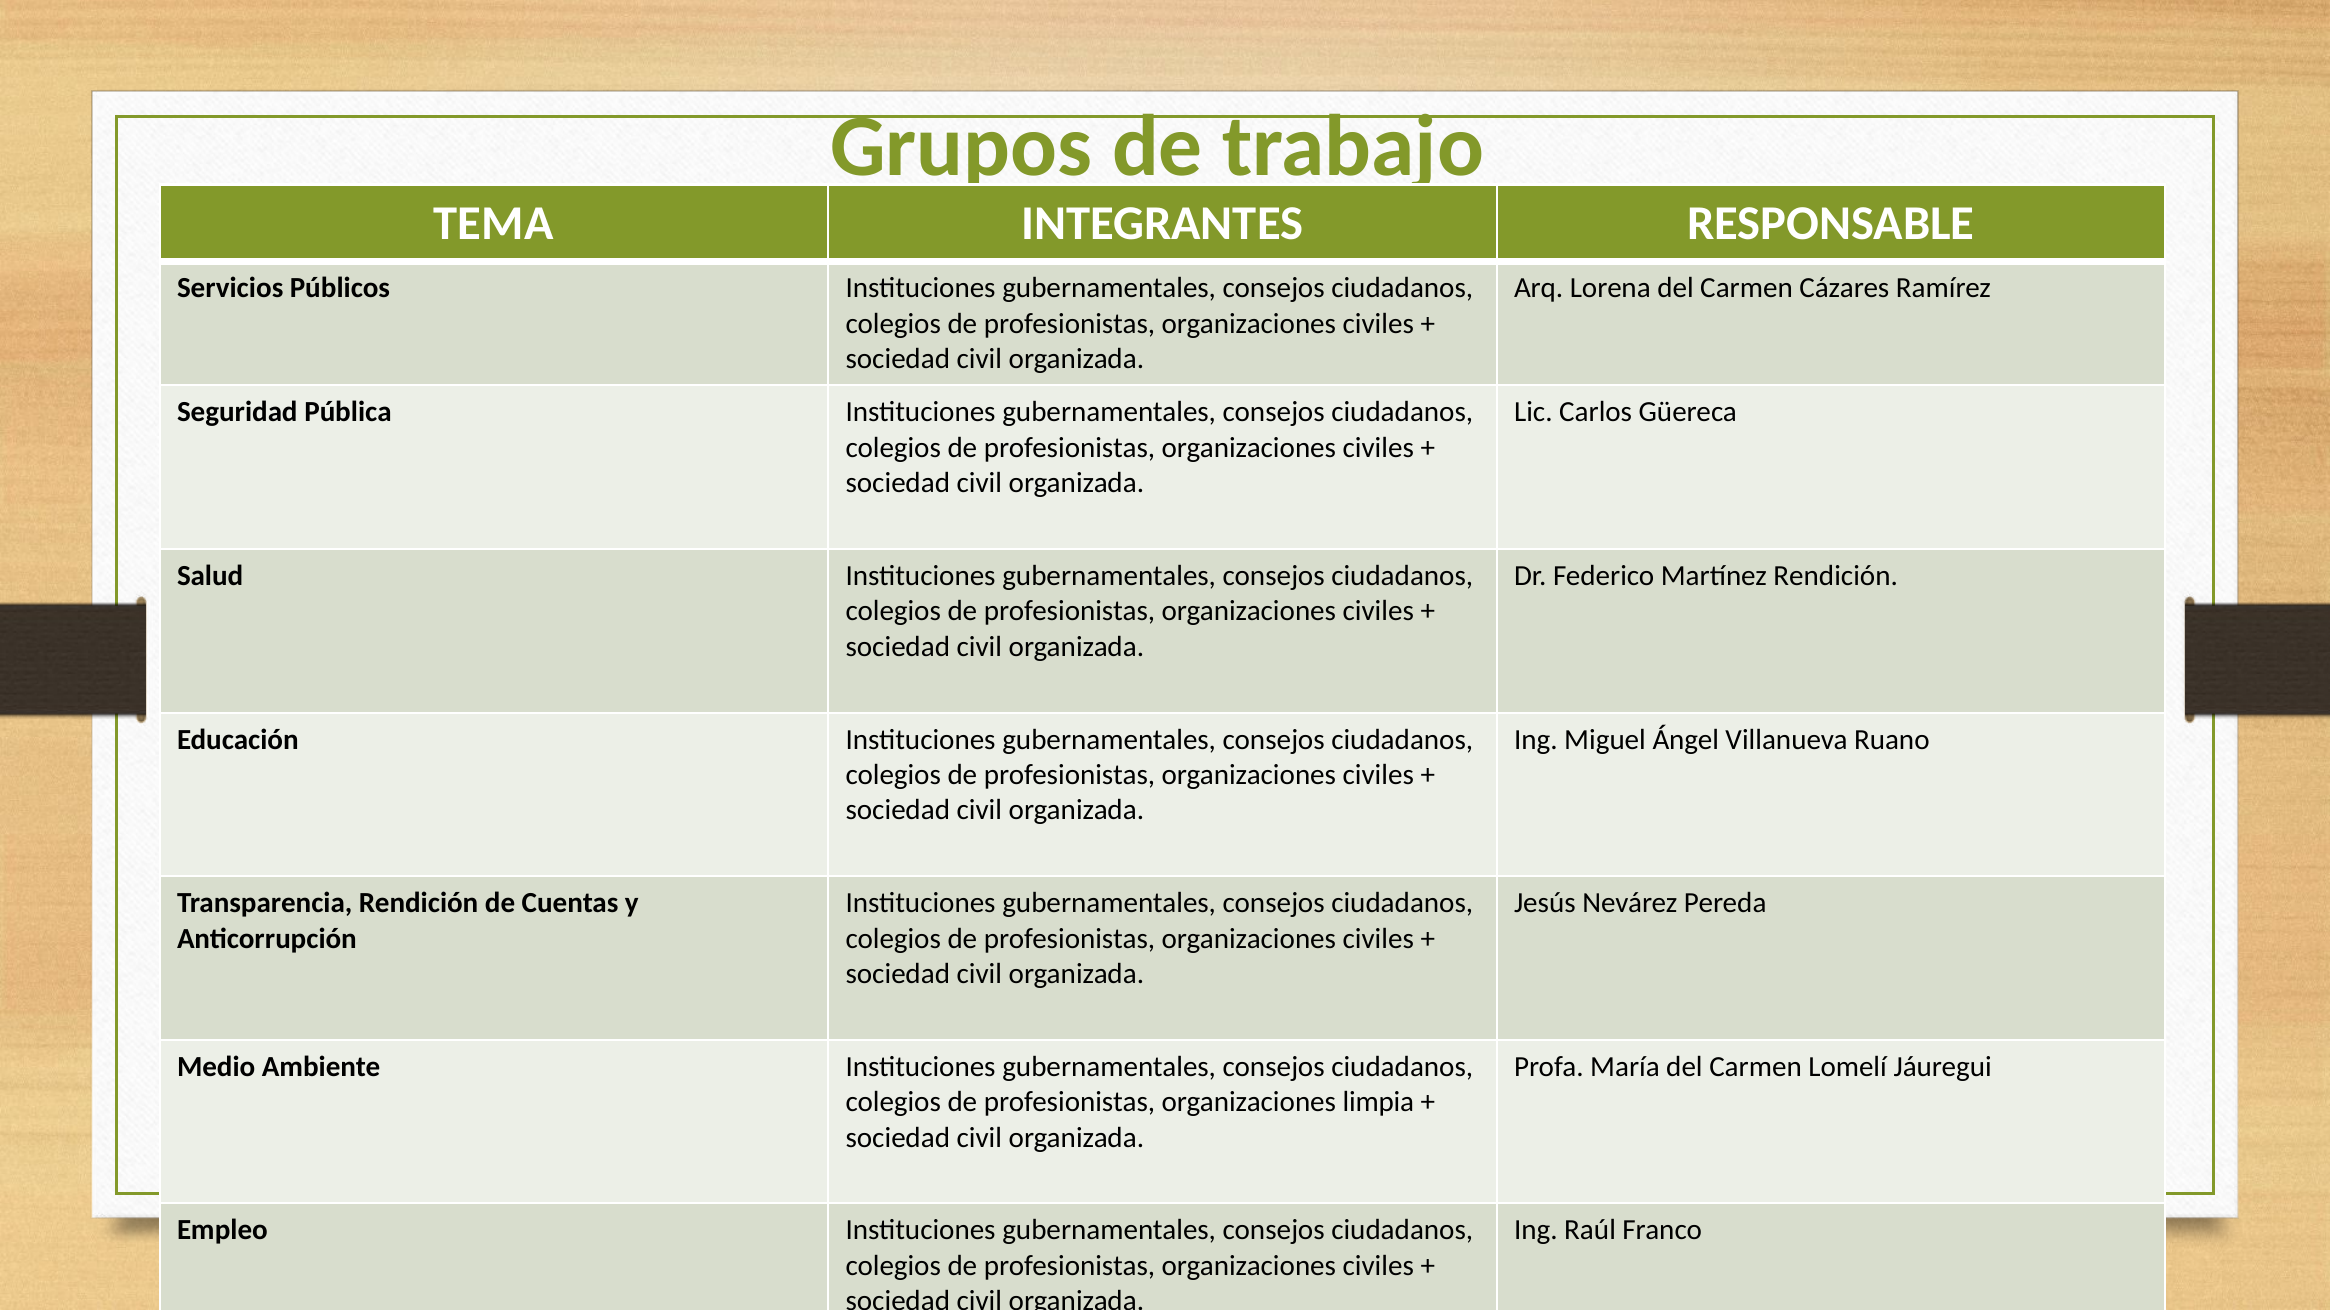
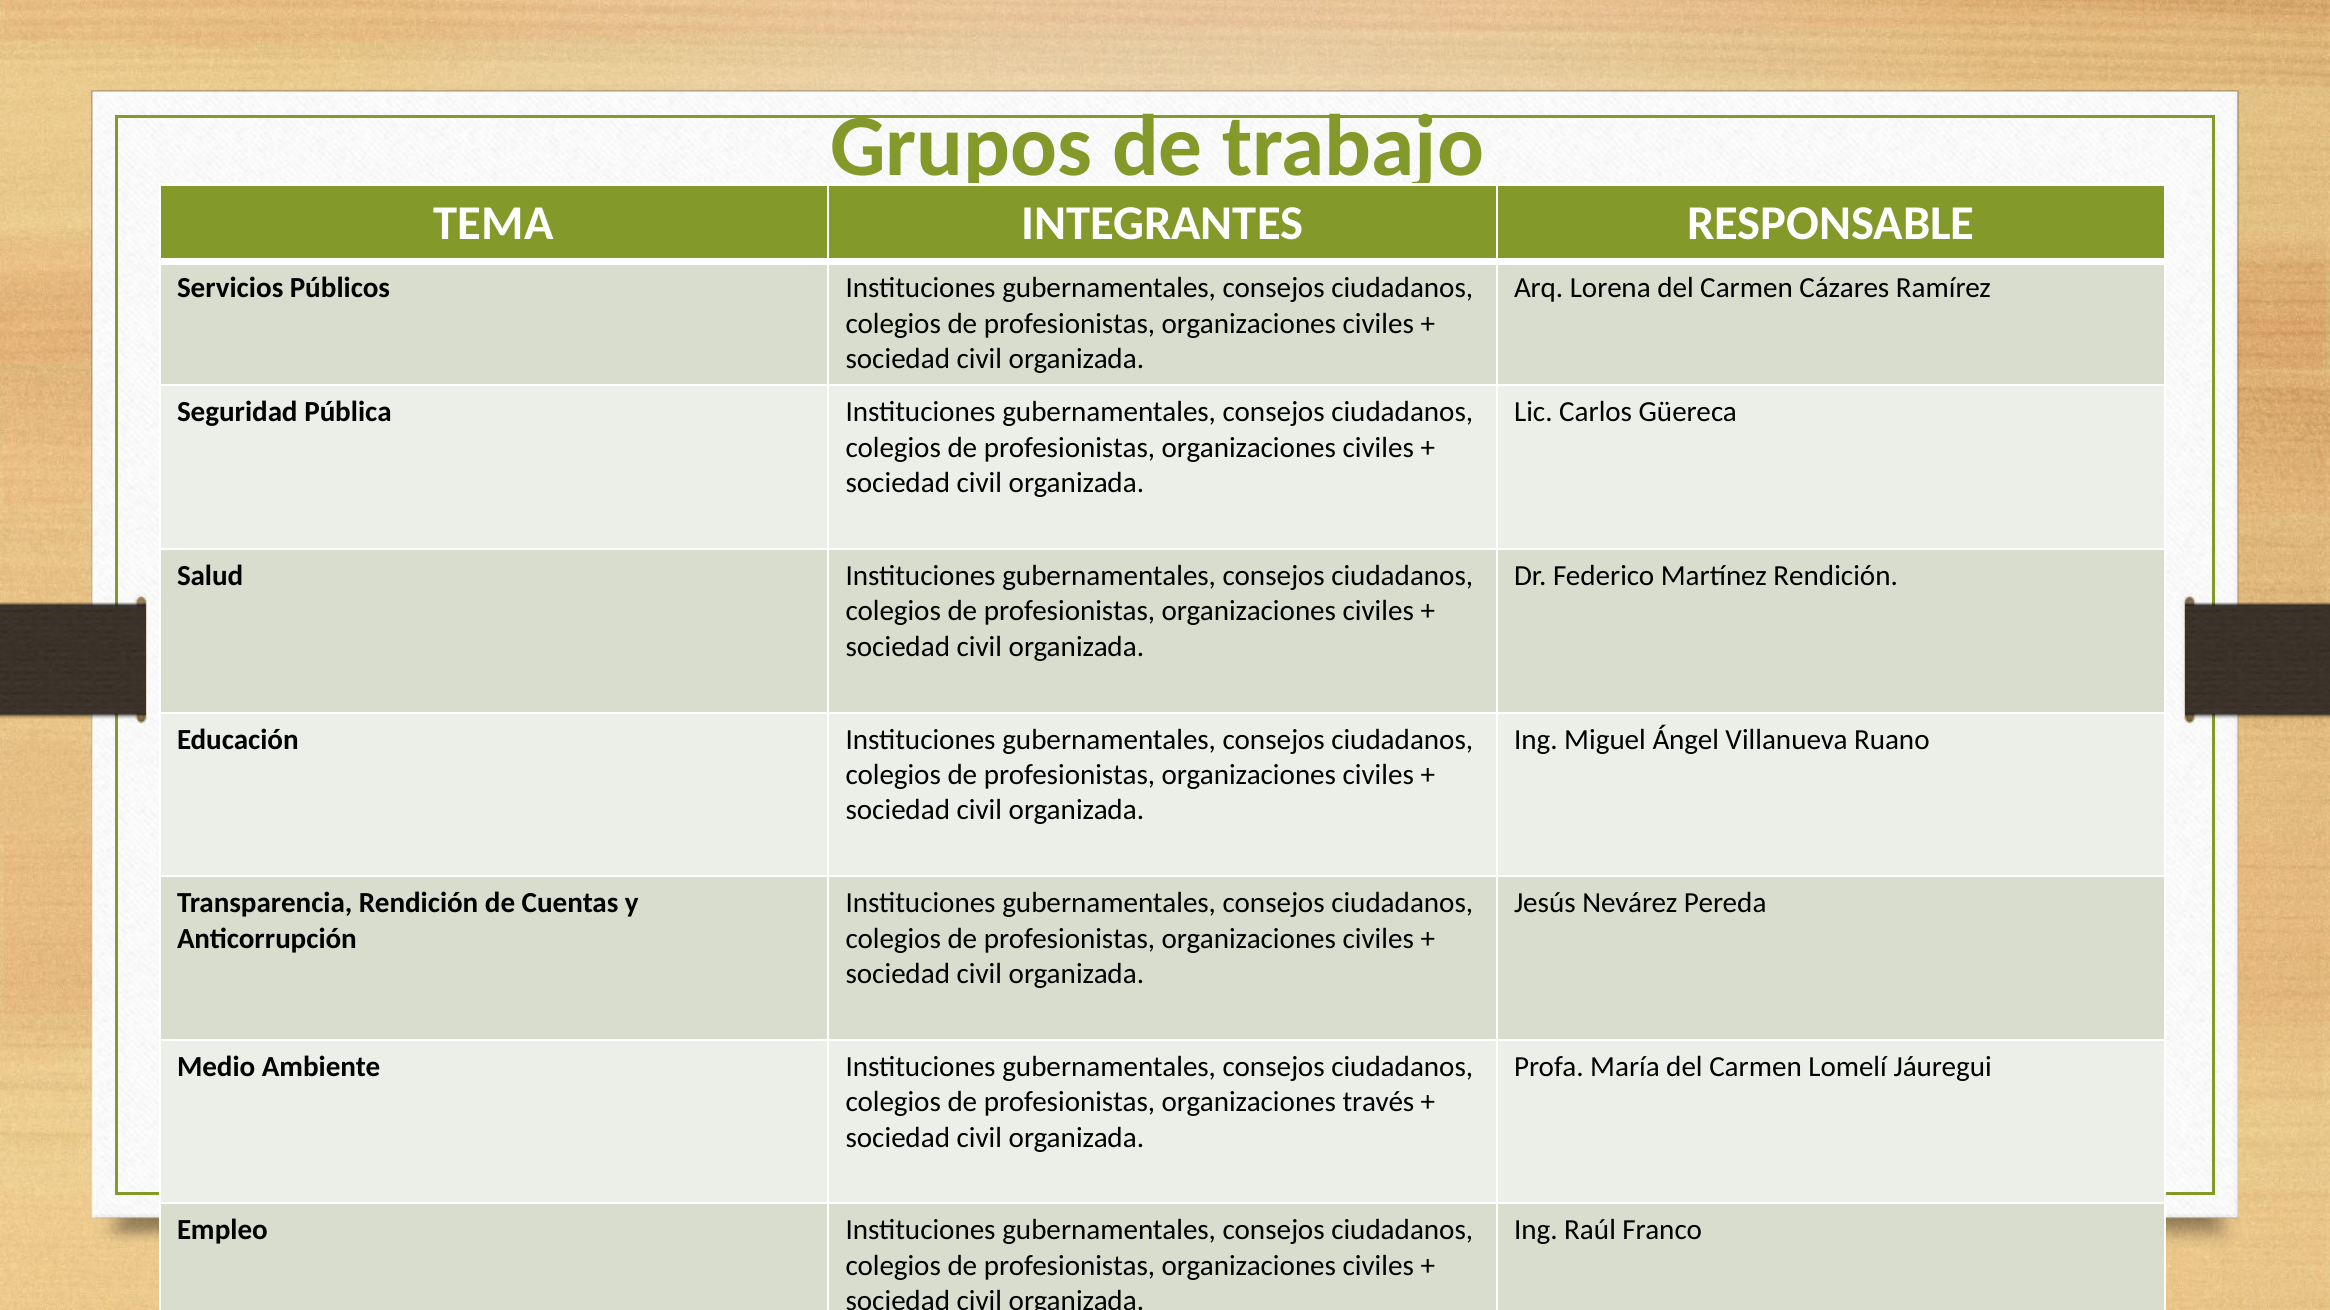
limpia: limpia -> través
